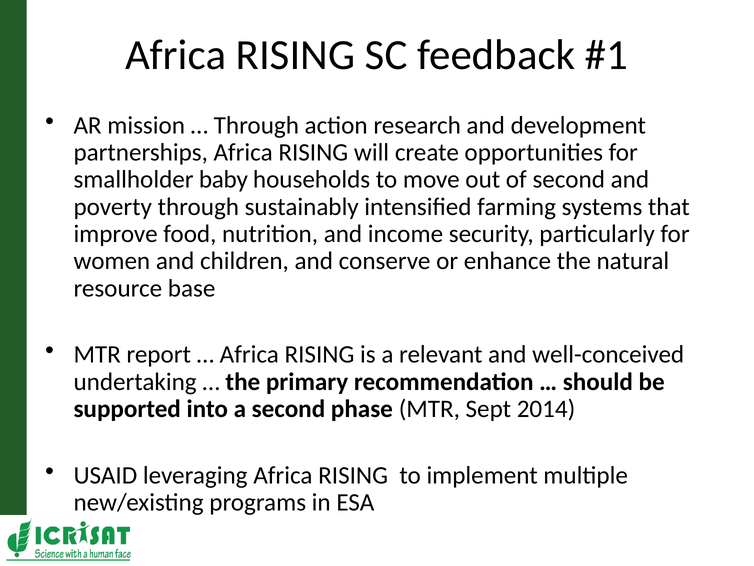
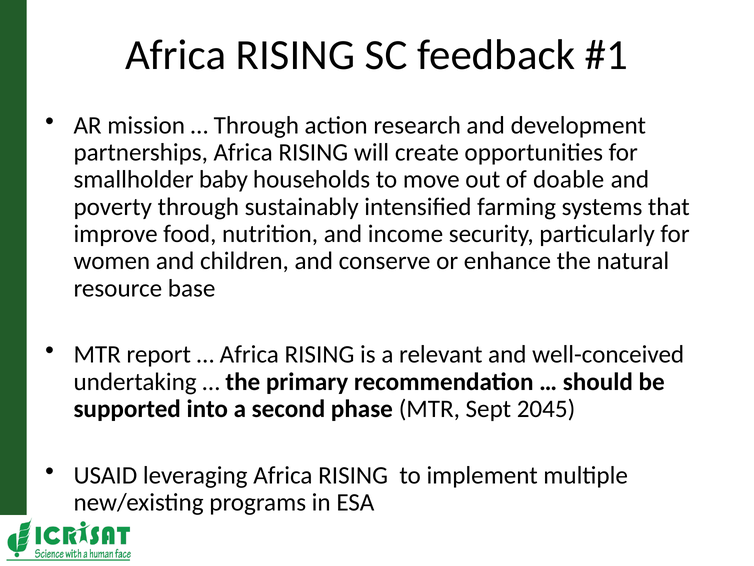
of second: second -> doable
2014: 2014 -> 2045
